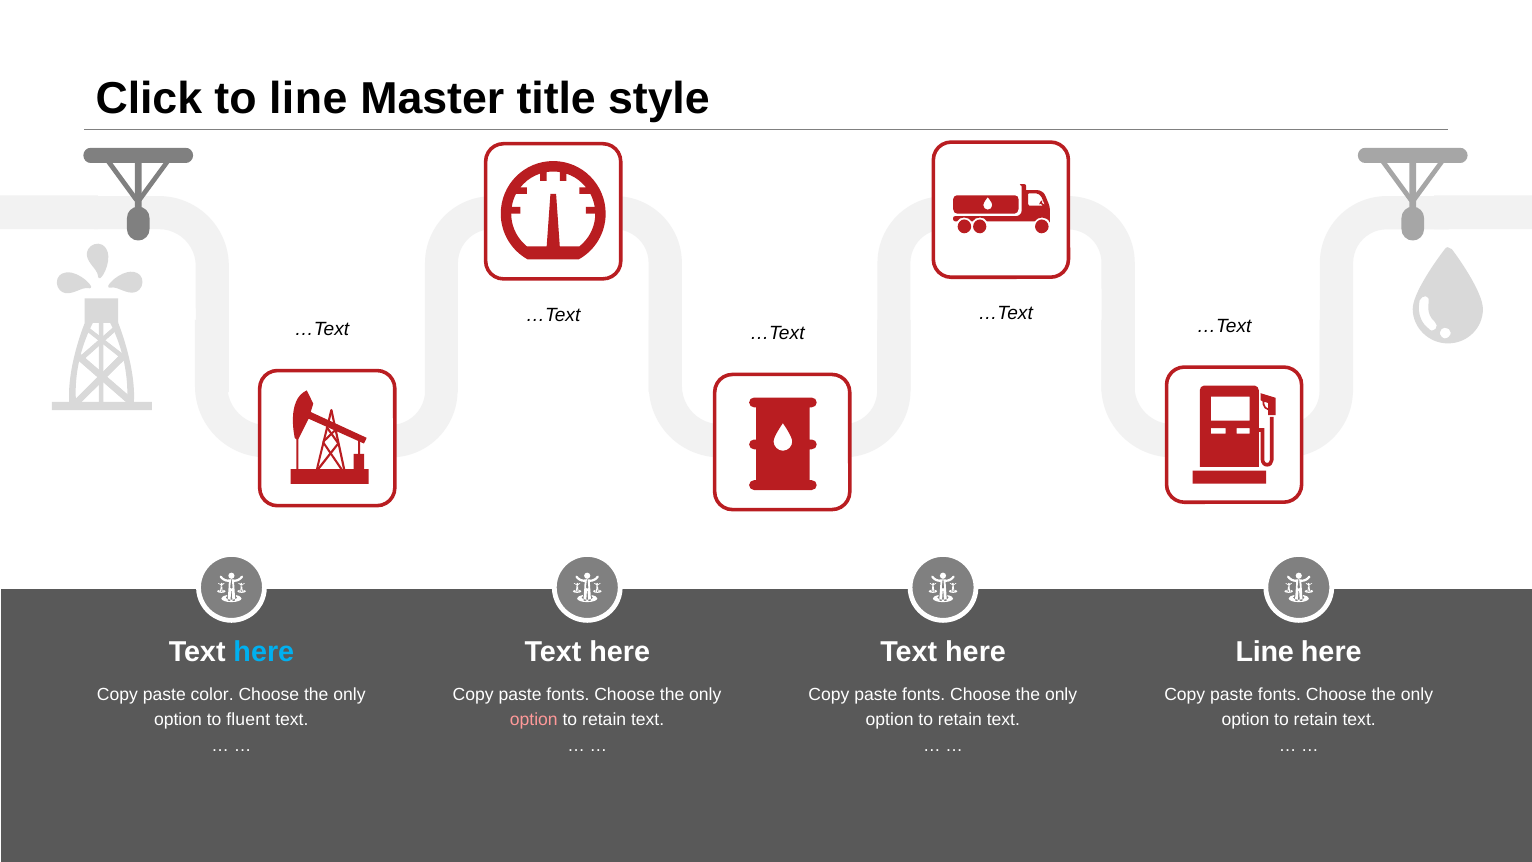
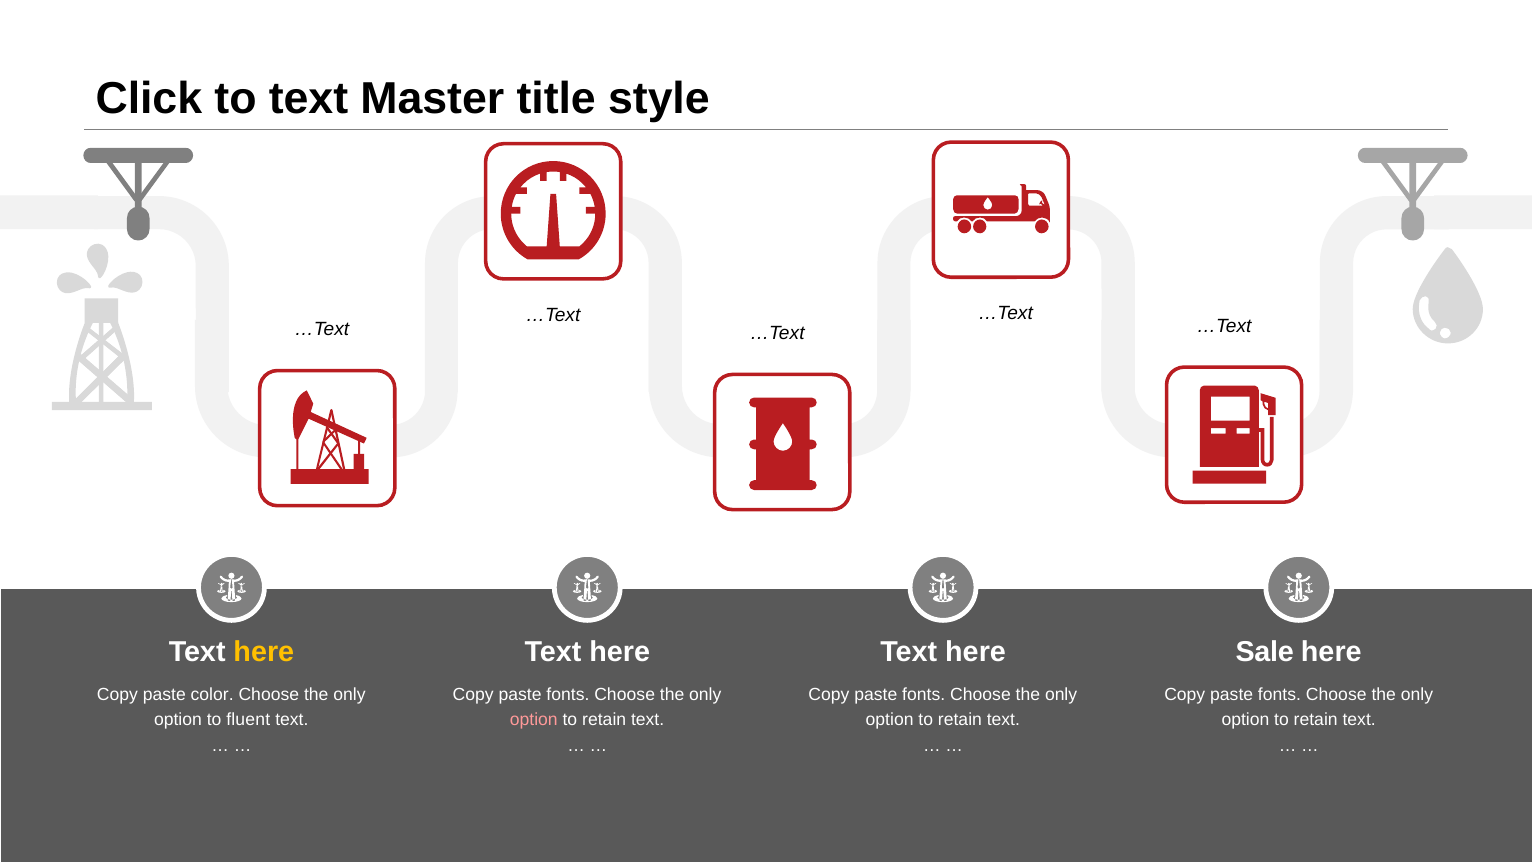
to line: line -> text
here at (264, 652) colour: light blue -> yellow
Line at (1265, 652): Line -> Sale
